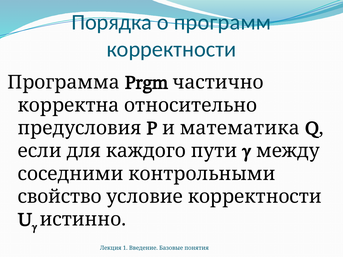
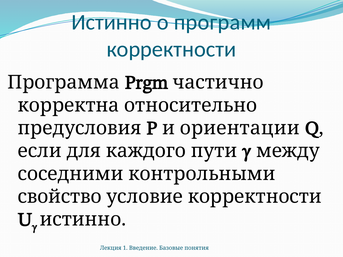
Порядка at (112, 22): Порядка -> Истинно
математика: математика -> ориентации
